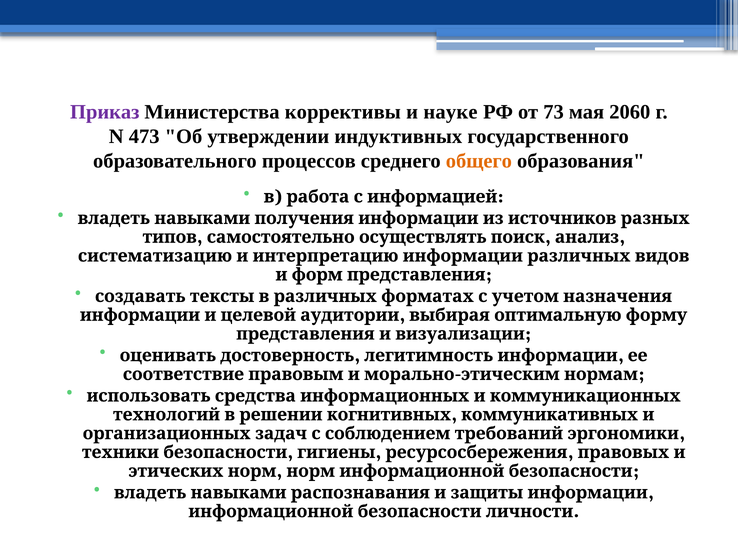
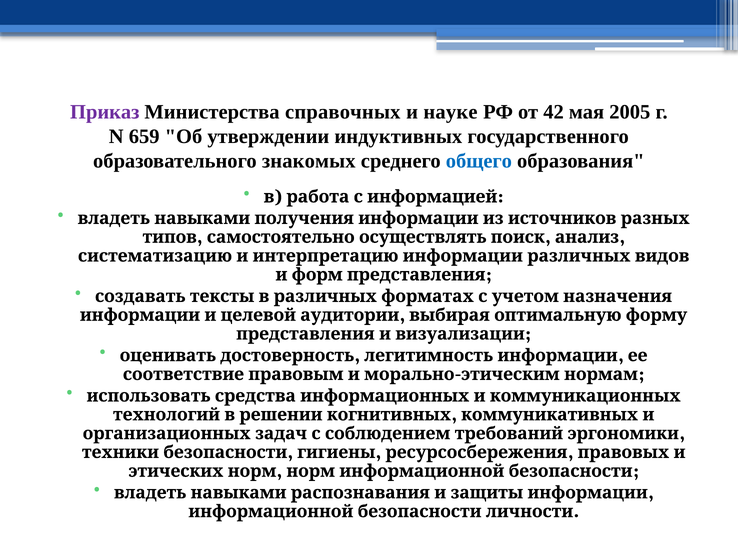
коррективы: коррективы -> справочных
73: 73 -> 42
2060: 2060 -> 2005
473: 473 -> 659
процессов: процессов -> знакомых
общего colour: orange -> blue
